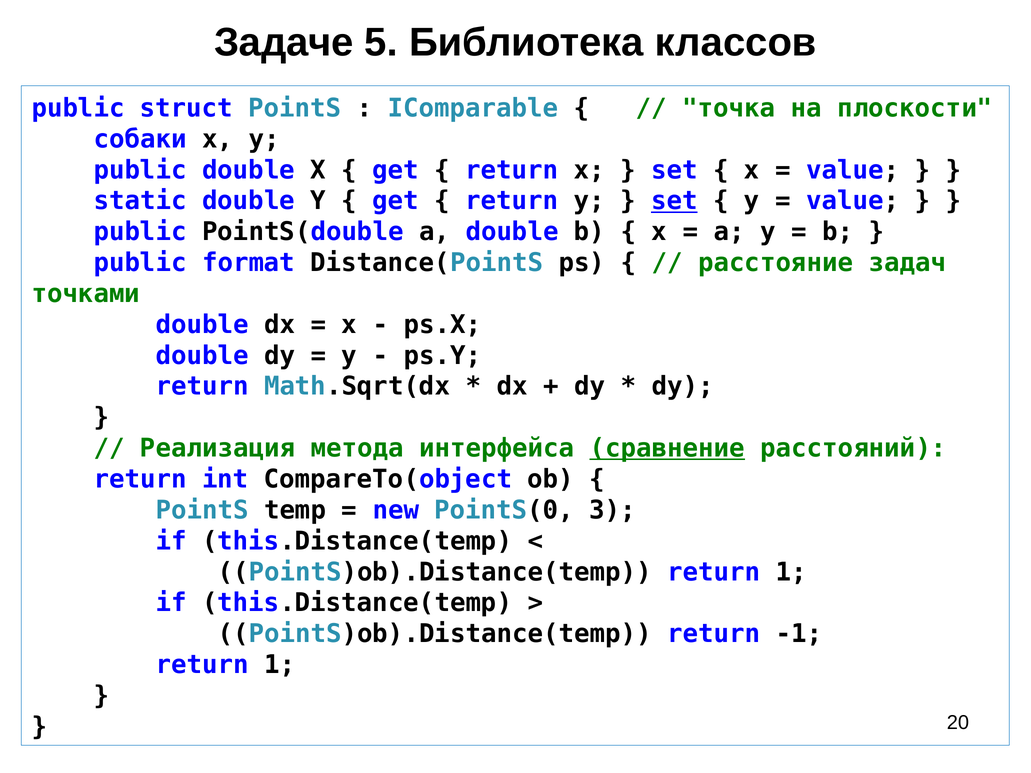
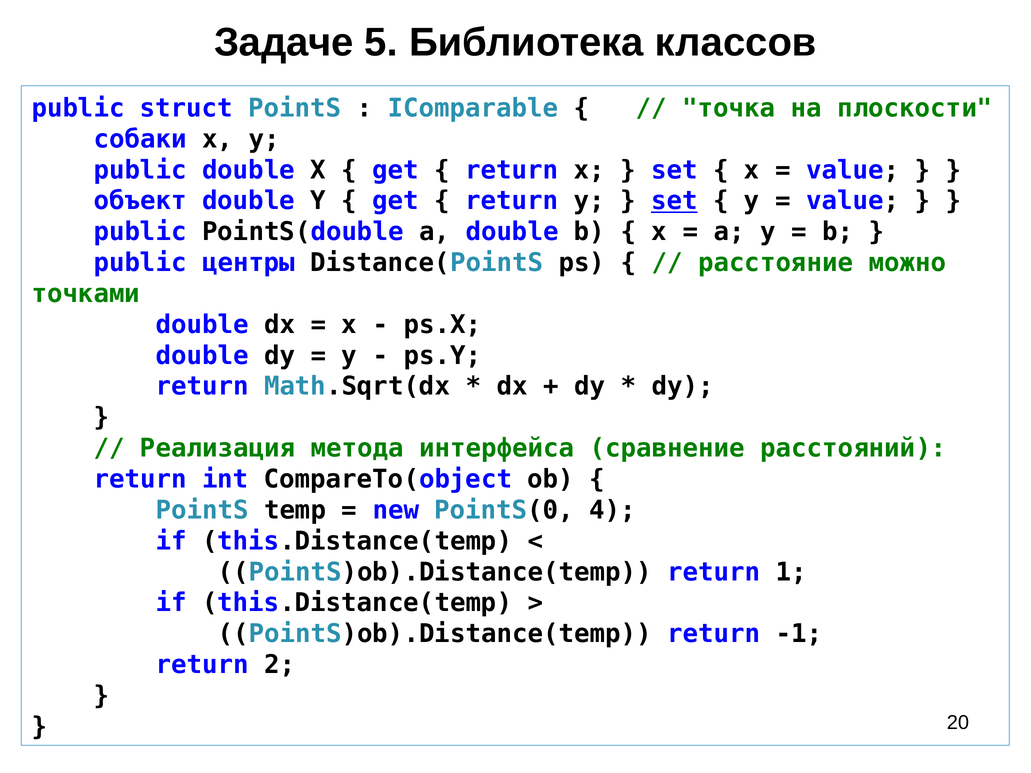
static: static -> объект
format: format -> центры
задач: задач -> можно
сравнение underline: present -> none
3: 3 -> 4
1 at (280, 665): 1 -> 2
